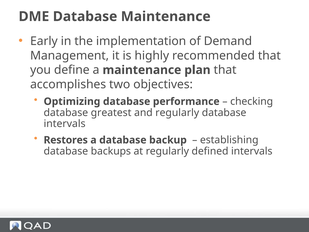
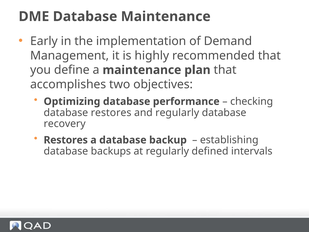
database greatest: greatest -> restores
intervals at (65, 124): intervals -> recovery
